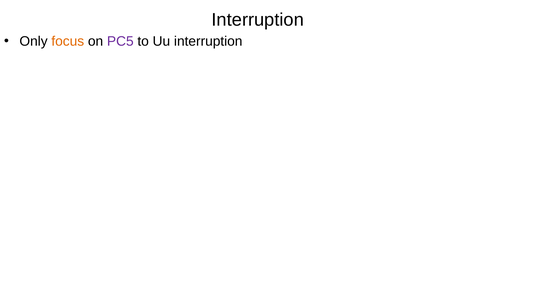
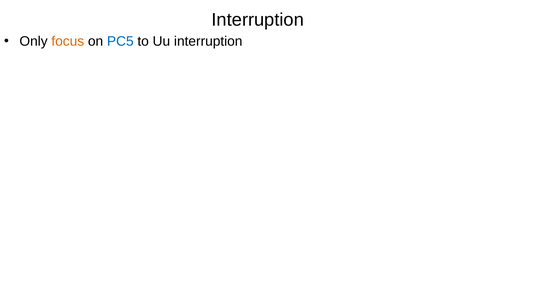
PC5 colour: purple -> blue
